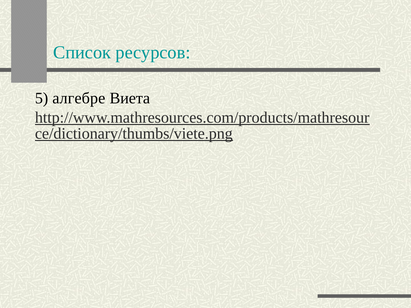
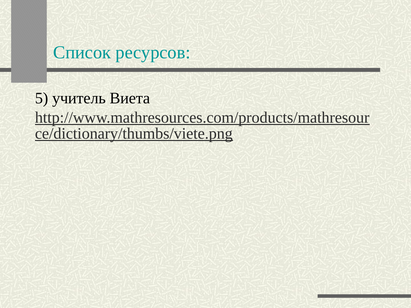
алгебре: алгебре -> учитель
